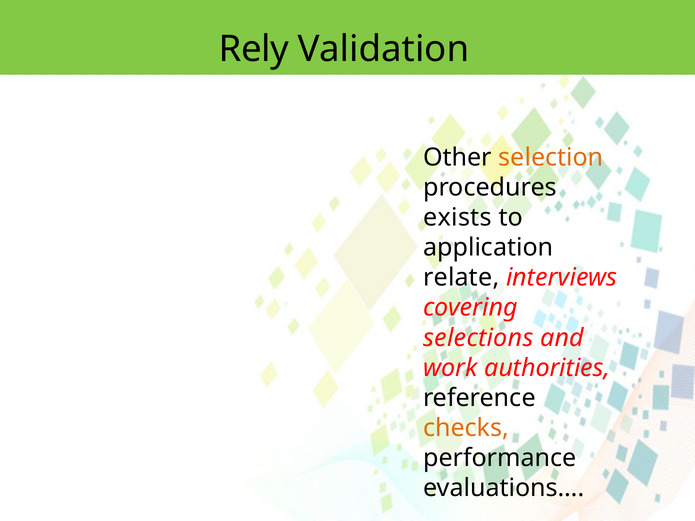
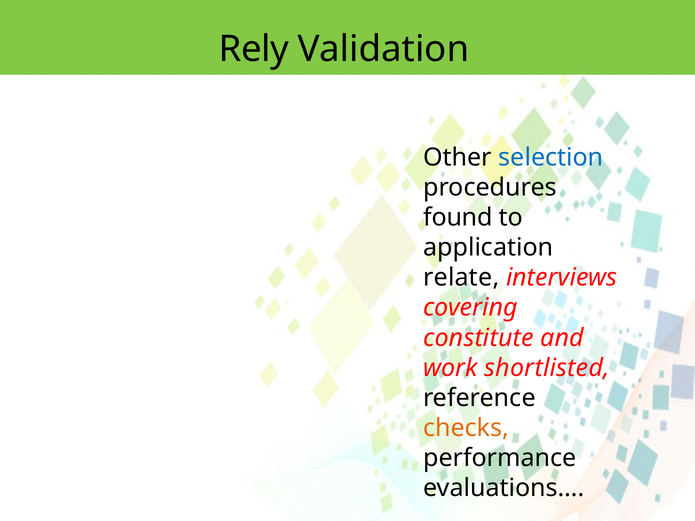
selection colour: orange -> blue
exists: exists -> found
selections: selections -> constitute
authorities: authorities -> shortlisted
